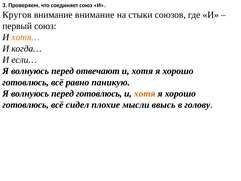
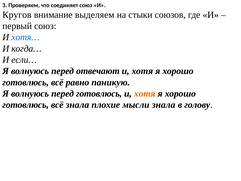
внимание внимание: внимание -> выделяем
хотя… colour: orange -> blue
всё сидел: сидел -> знала
мысли ввысь: ввысь -> знала
